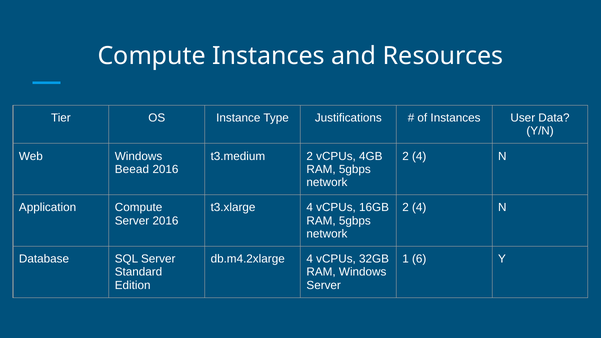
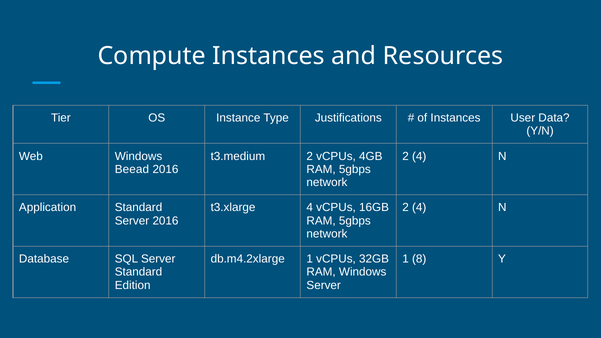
Application Compute: Compute -> Standard
db.m4.2xlarge 4: 4 -> 1
6: 6 -> 8
